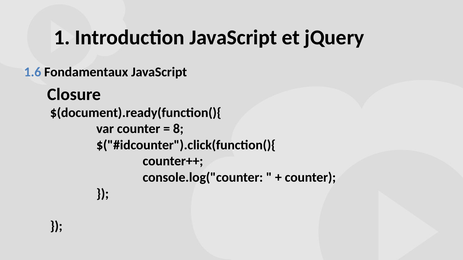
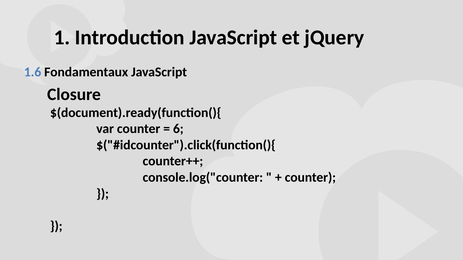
8: 8 -> 6
